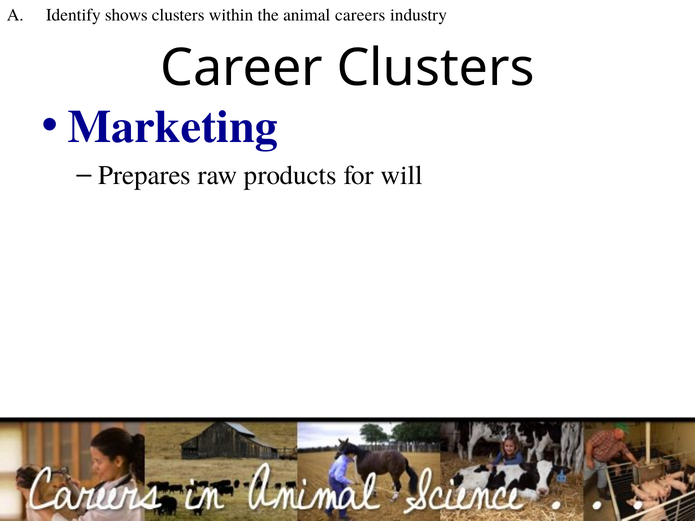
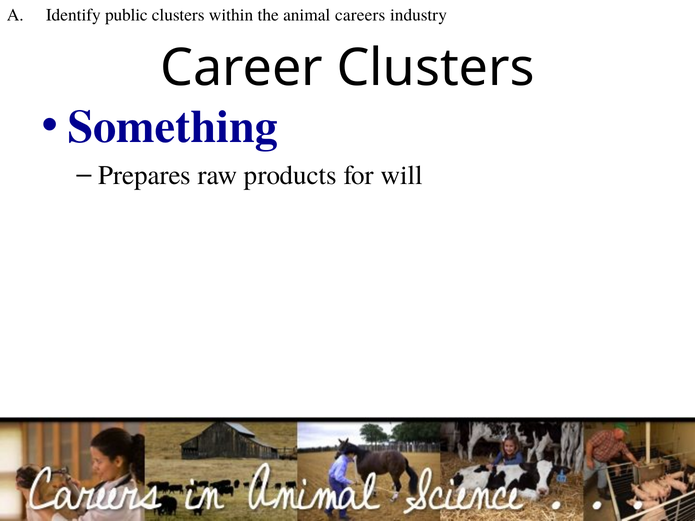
shows: shows -> public
Marketing: Marketing -> Something
